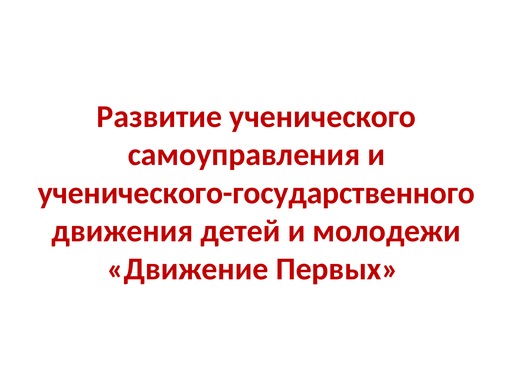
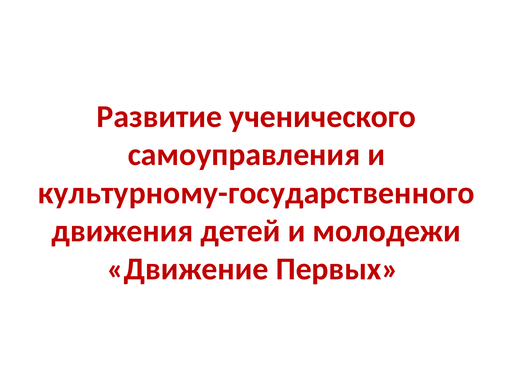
ученического-государственного: ученического-государственного -> культурному-государственного
